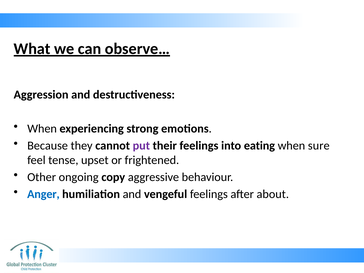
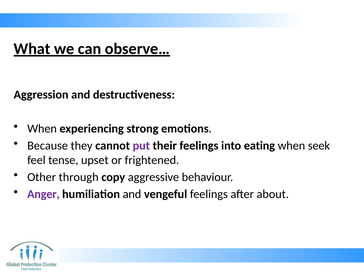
sure: sure -> seek
ongoing: ongoing -> through
Anger colour: blue -> purple
